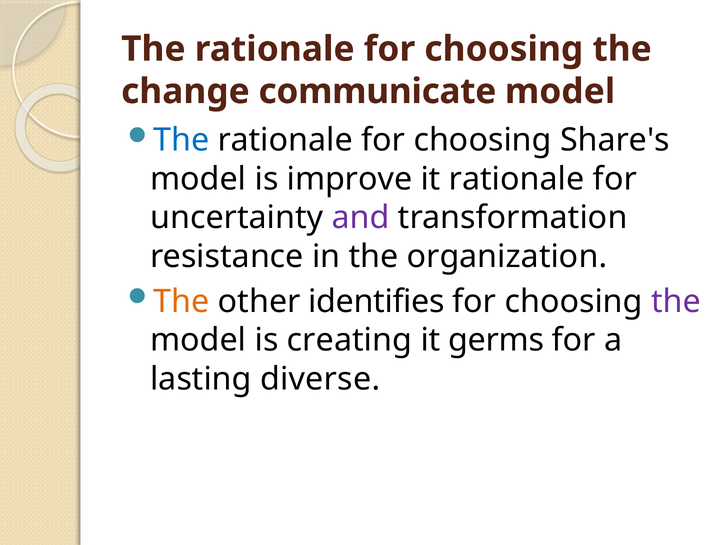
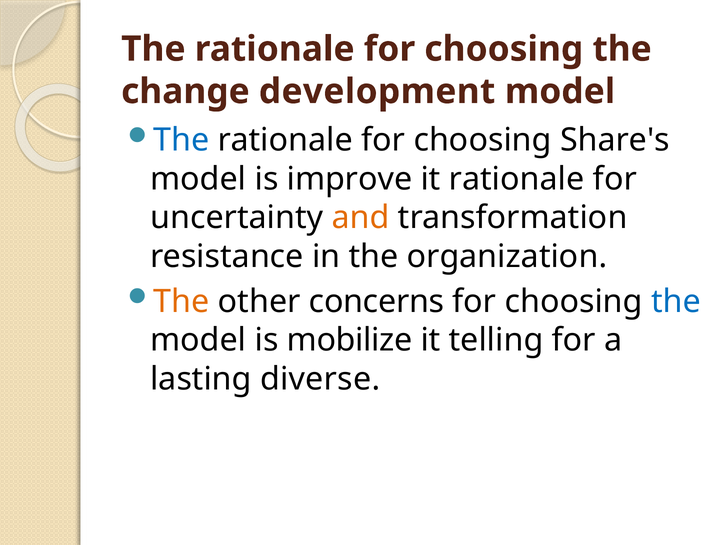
communicate: communicate -> development
and colour: purple -> orange
identifies: identifies -> concerns
the at (676, 301) colour: purple -> blue
creating: creating -> mobilize
germs: germs -> telling
